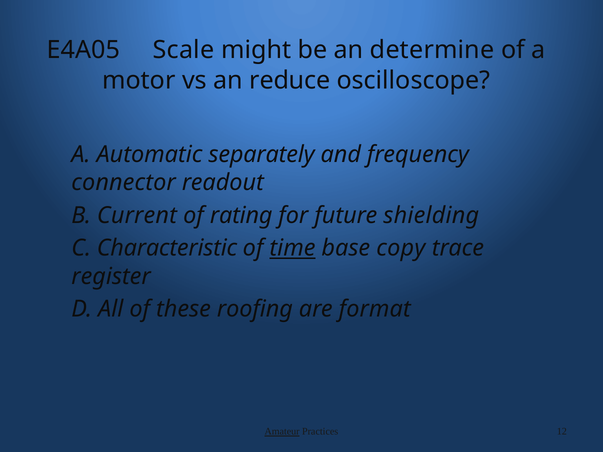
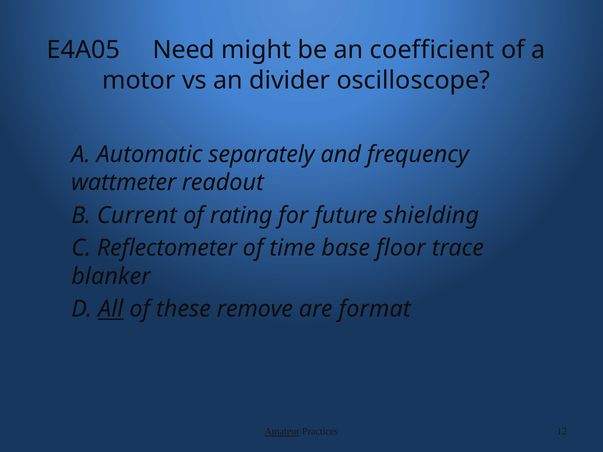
Scale: Scale -> Need
determine: determine -> coefficient
reduce: reduce -> divider
connector: connector -> wattmeter
Characteristic: Characteristic -> Reflectometer
time underline: present -> none
copy: copy -> floor
register: register -> blanker
All underline: none -> present
roofing: roofing -> remove
